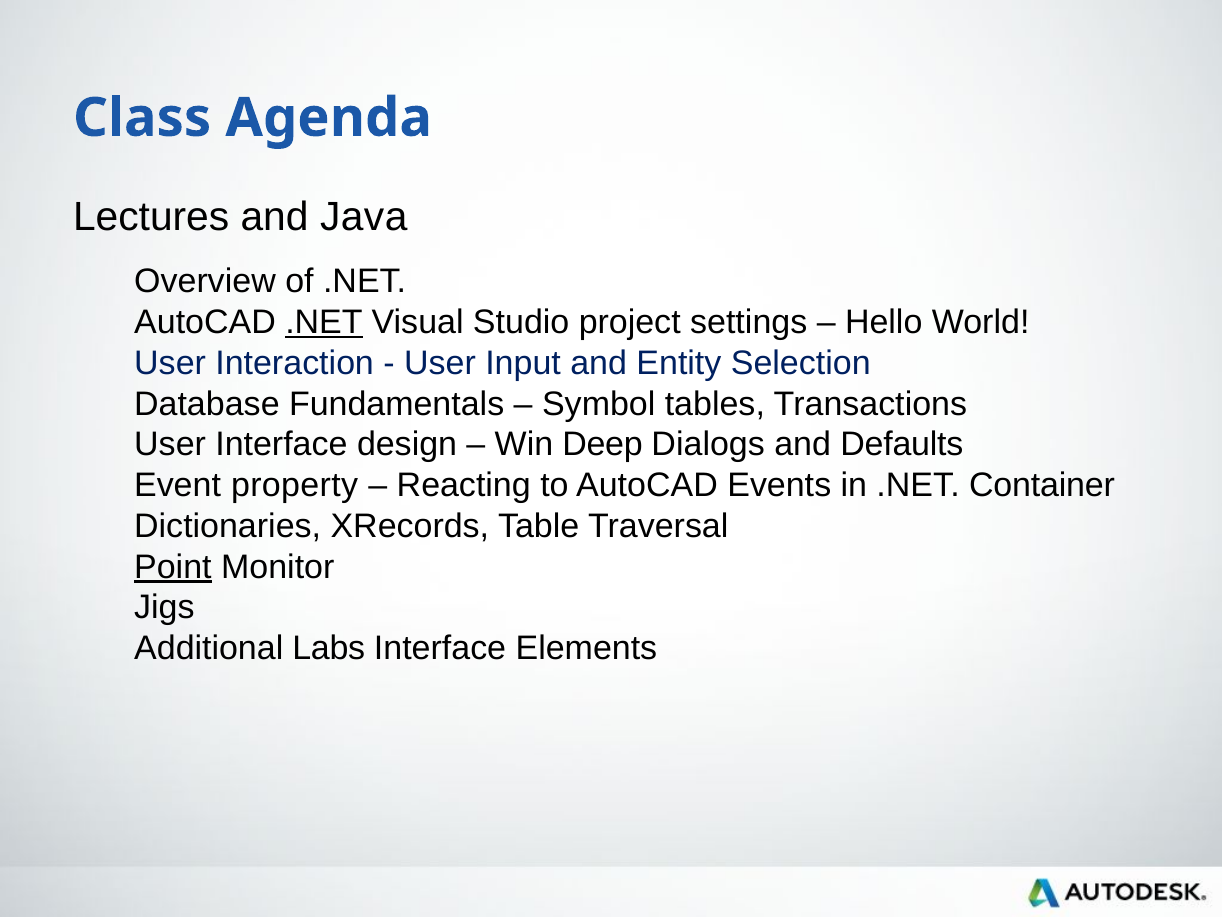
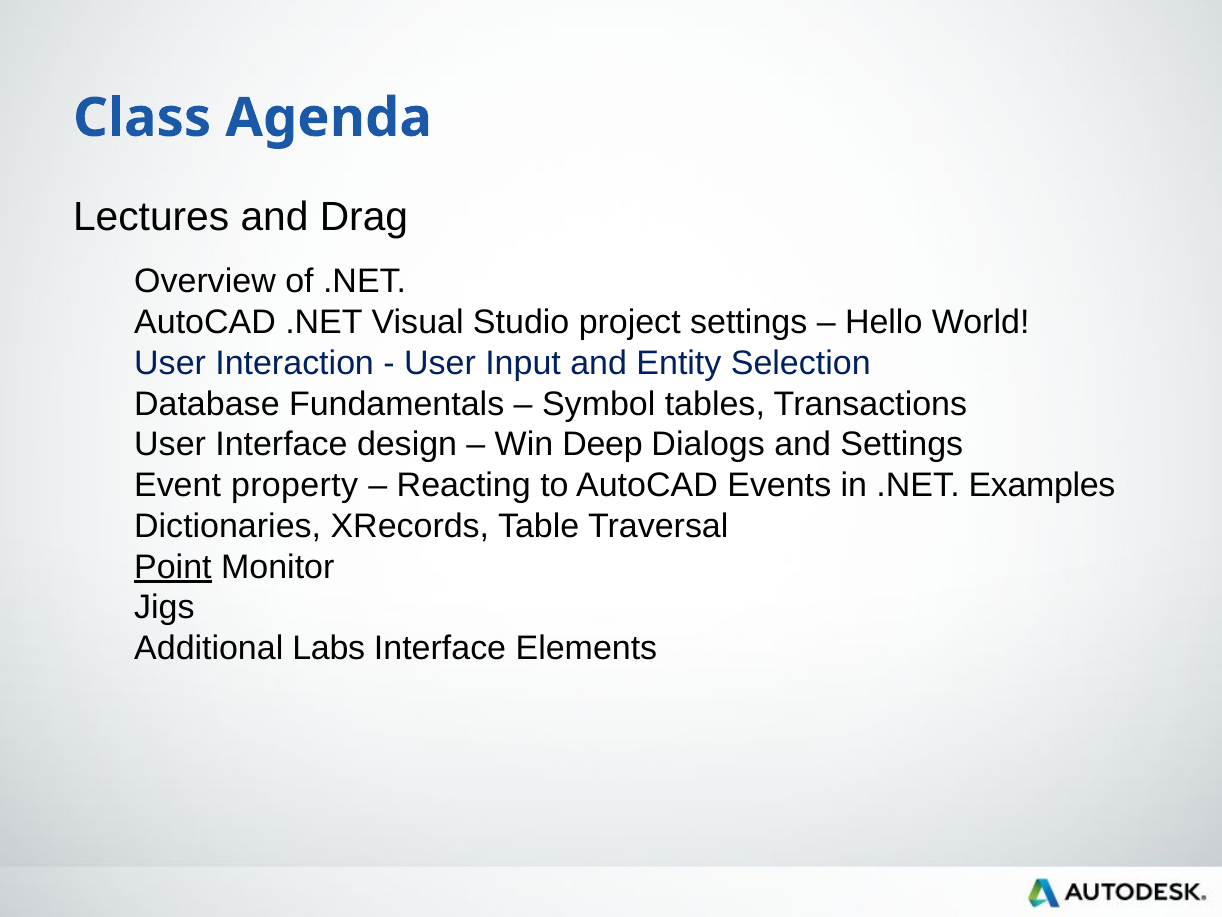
Java: Java -> Drag
.NET at (324, 322) underline: present -> none
and Defaults: Defaults -> Settings
Container: Container -> Examples
